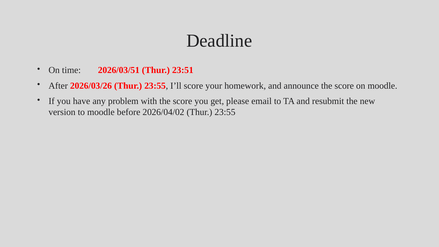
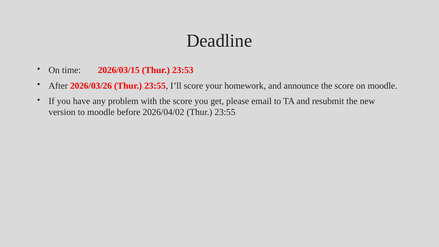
2026/03/51: 2026/03/51 -> 2026/03/15
23:51: 23:51 -> 23:53
